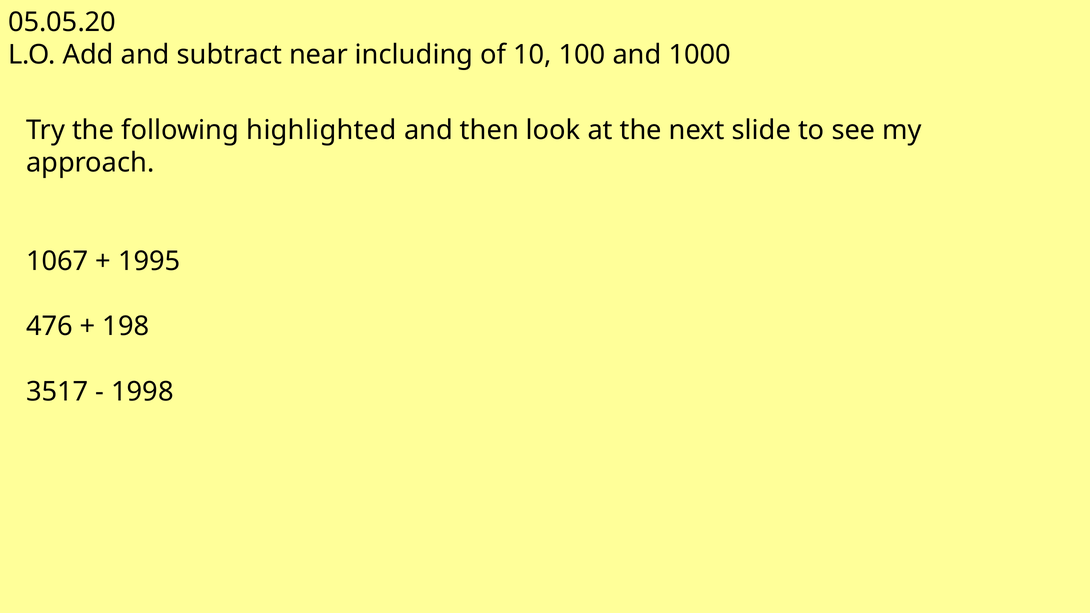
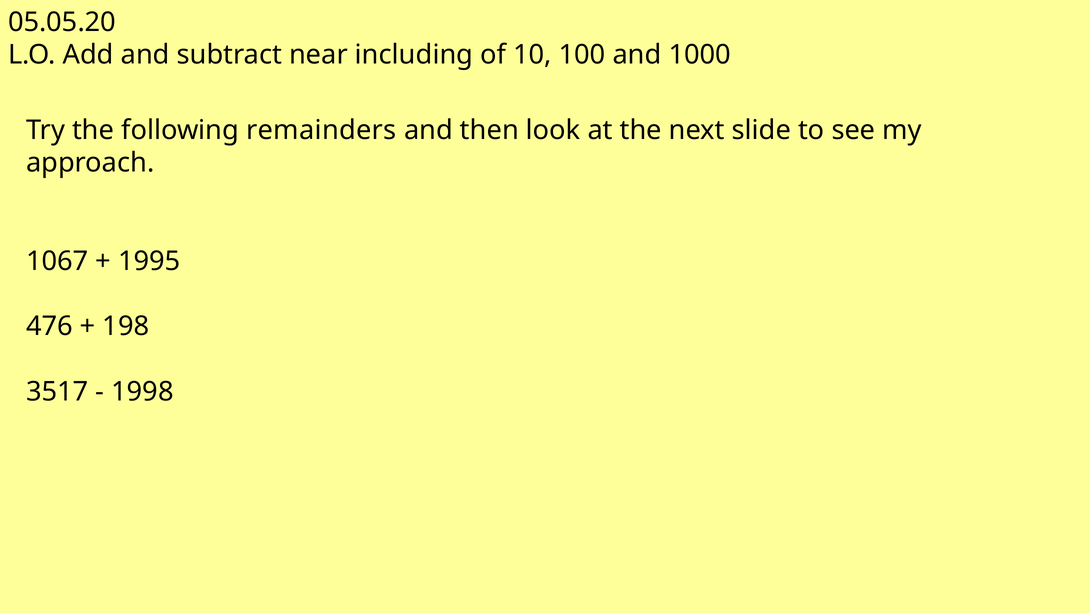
highlighted: highlighted -> remainders
